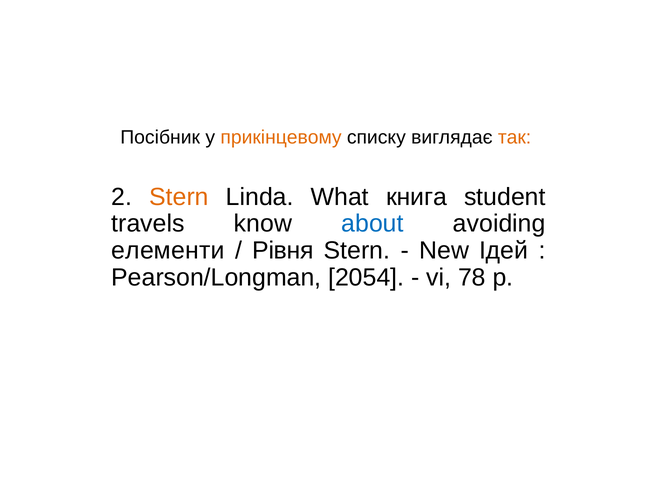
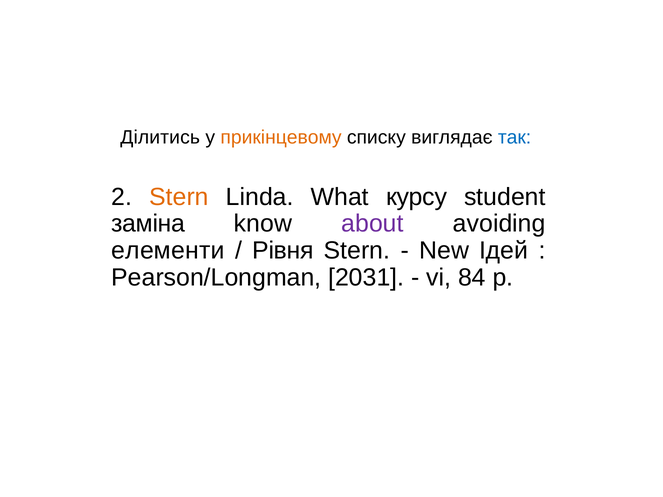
Посібник: Посібник -> Ділитись
так colour: orange -> blue
книга: книга -> курсу
travels: travels -> заміна
about colour: blue -> purple
2054: 2054 -> 2031
78: 78 -> 84
